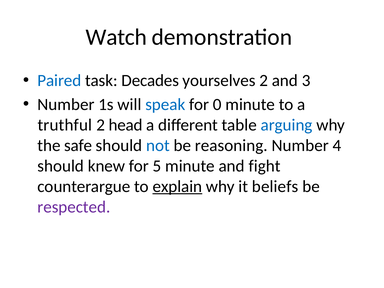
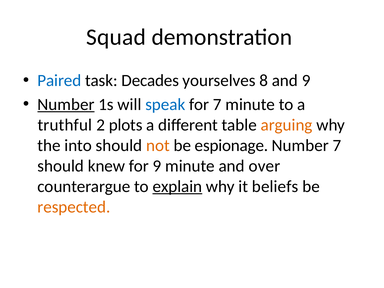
Watch: Watch -> Squad
yourselves 2: 2 -> 8
and 3: 3 -> 9
Number at (66, 104) underline: none -> present
for 0: 0 -> 7
head: head -> plots
arguing colour: blue -> orange
safe: safe -> into
not colour: blue -> orange
reasoning: reasoning -> espionage
Number 4: 4 -> 7
for 5: 5 -> 9
fight: fight -> over
respected colour: purple -> orange
